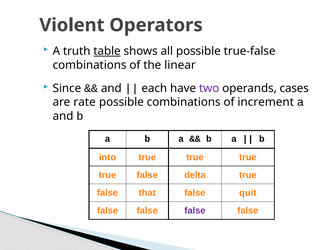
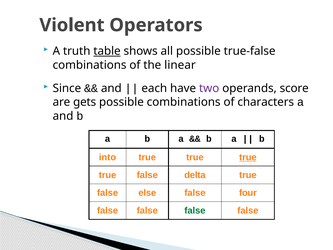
cases: cases -> score
rate: rate -> gets
increment: increment -> characters
true at (248, 157) underline: none -> present
that: that -> else
quit: quit -> four
false at (195, 210) colour: purple -> green
